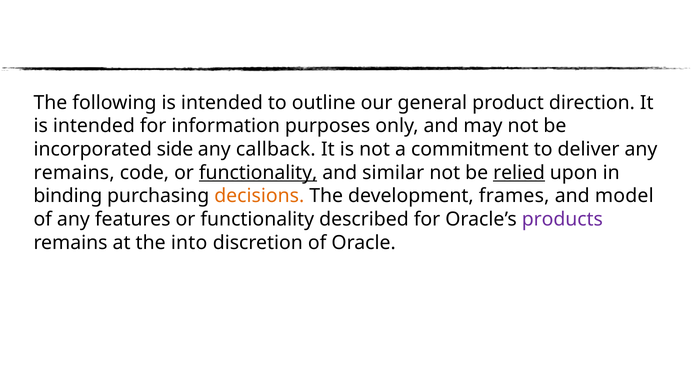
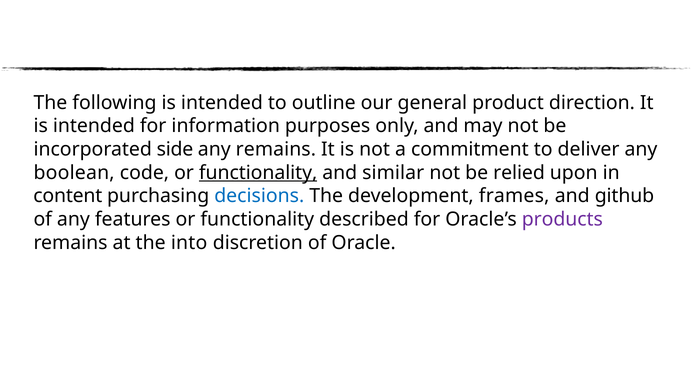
any callback: callback -> remains
remains at (74, 173): remains -> boolean
relied underline: present -> none
binding: binding -> content
decisions colour: orange -> blue
model: model -> github
